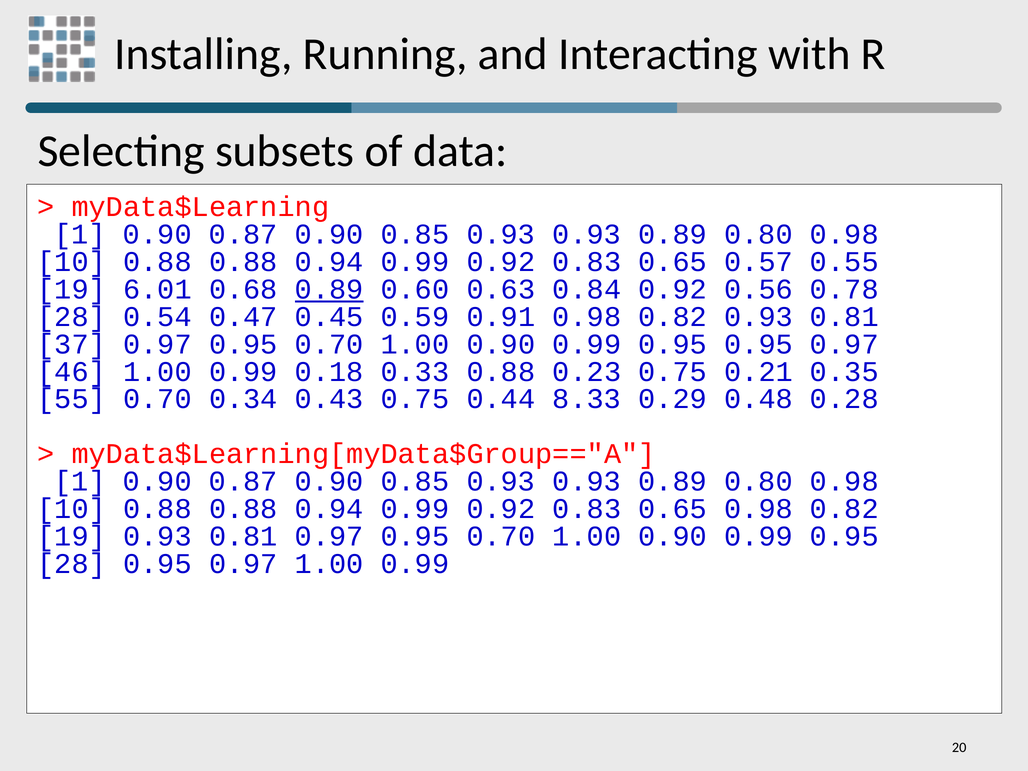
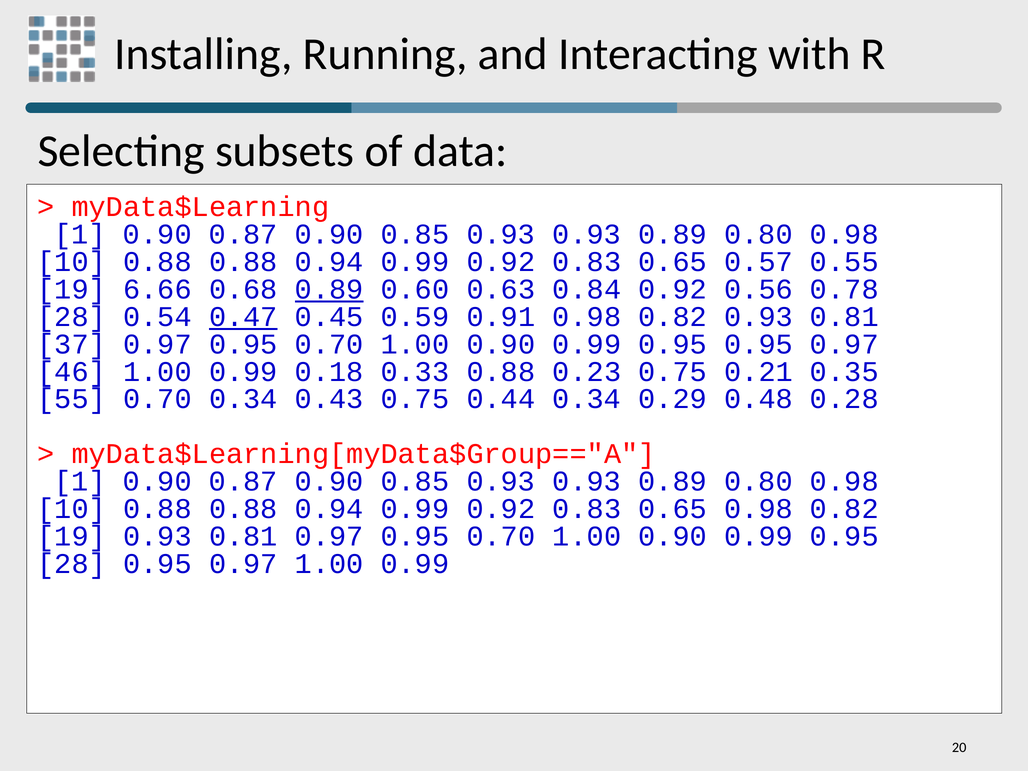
6.01: 6.01 -> 6.66
0.47 underline: none -> present
0.44 8.33: 8.33 -> 0.34
